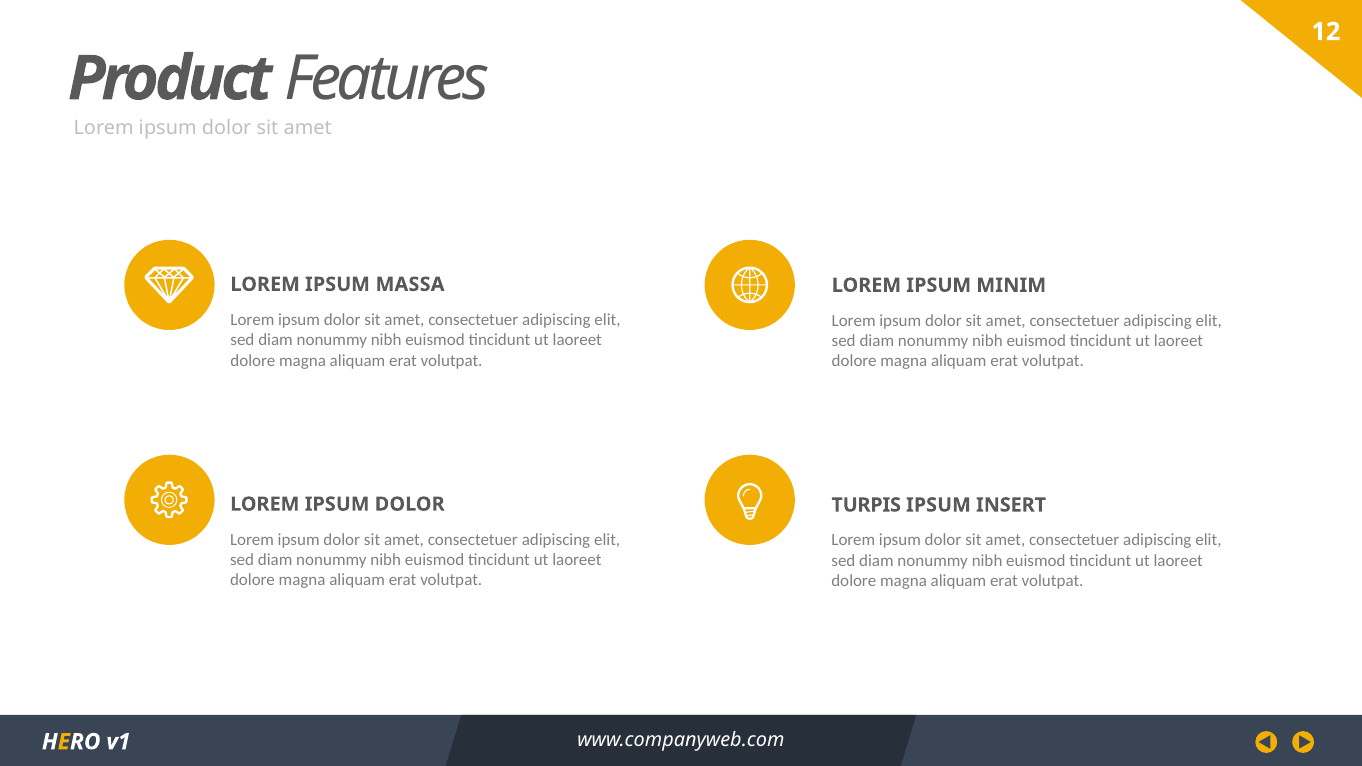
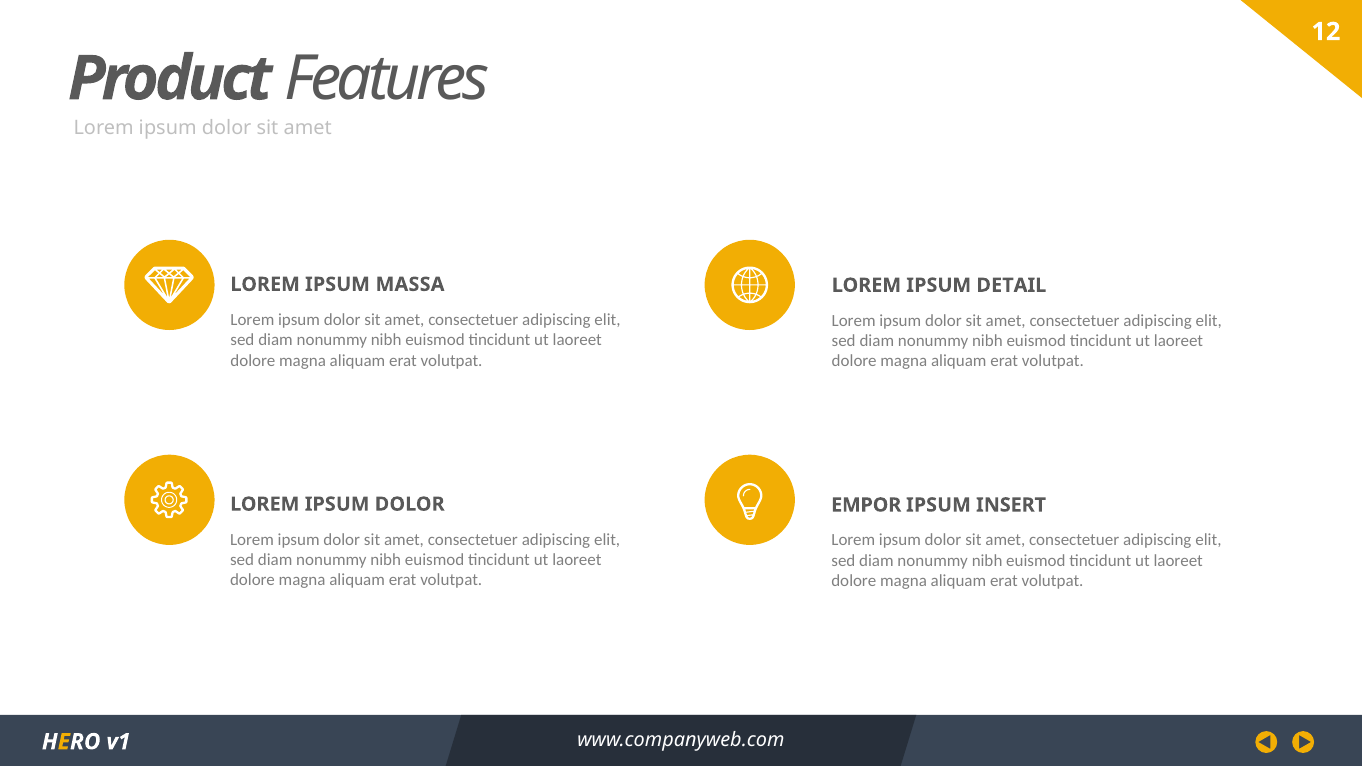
MINIM: MINIM -> DETAIL
TURPIS: TURPIS -> EMPOR
